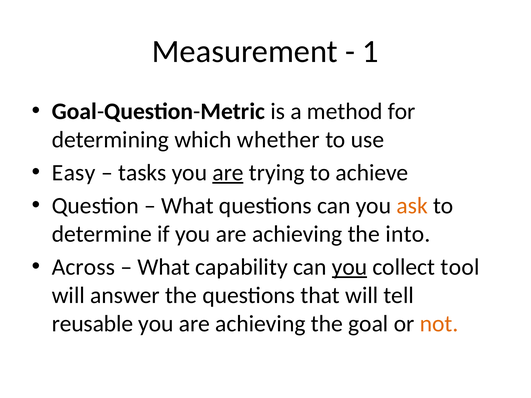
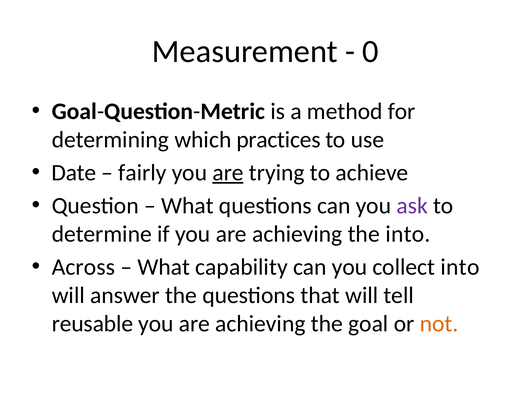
1: 1 -> 0
whether: whether -> practices
Easy: Easy -> Date
tasks: tasks -> fairly
ask colour: orange -> purple
you at (350, 267) underline: present -> none
collect tool: tool -> into
